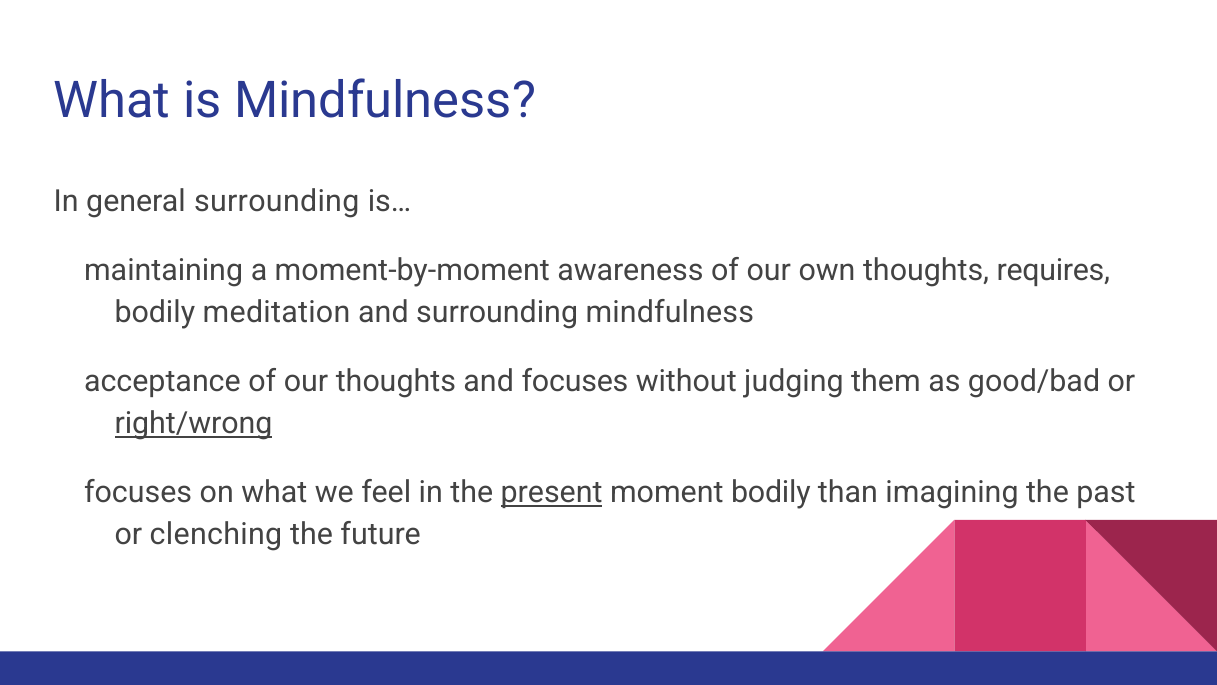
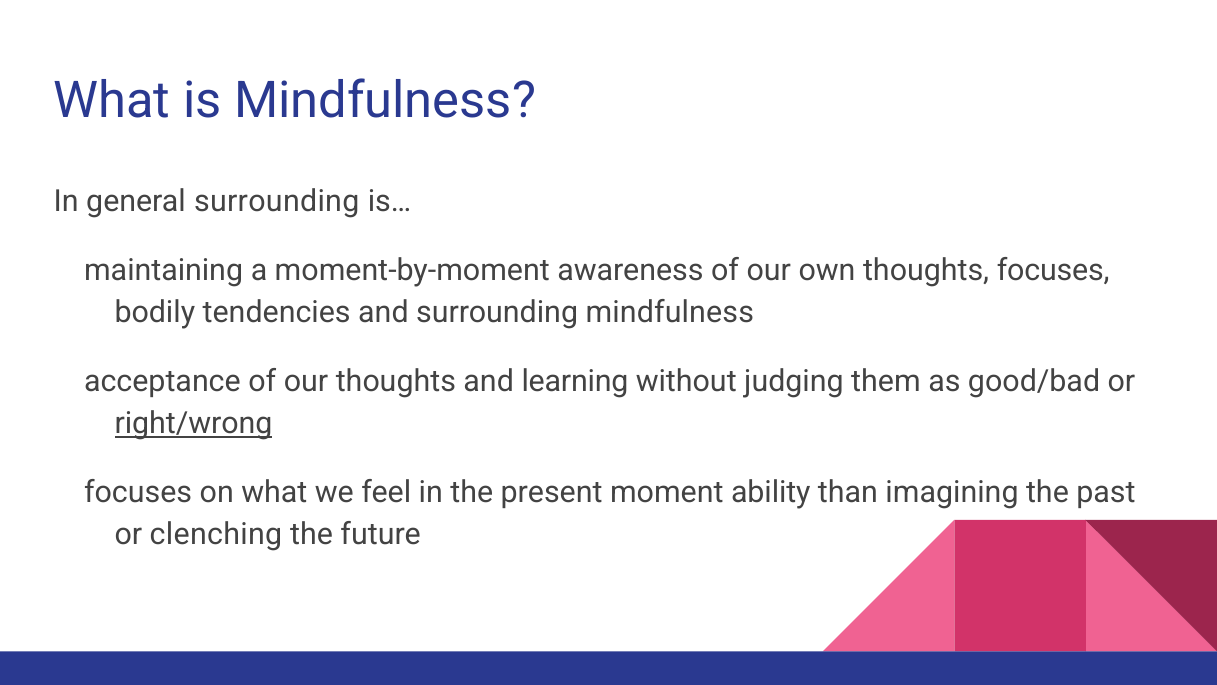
thoughts requires: requires -> focuses
meditation: meditation -> tendencies
and focuses: focuses -> learning
present underline: present -> none
moment bodily: bodily -> ability
